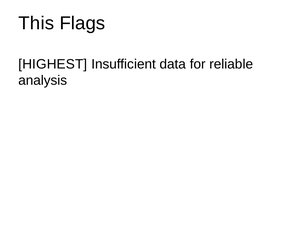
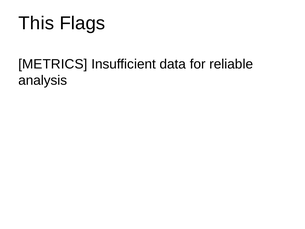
HIGHEST: HIGHEST -> METRICS
